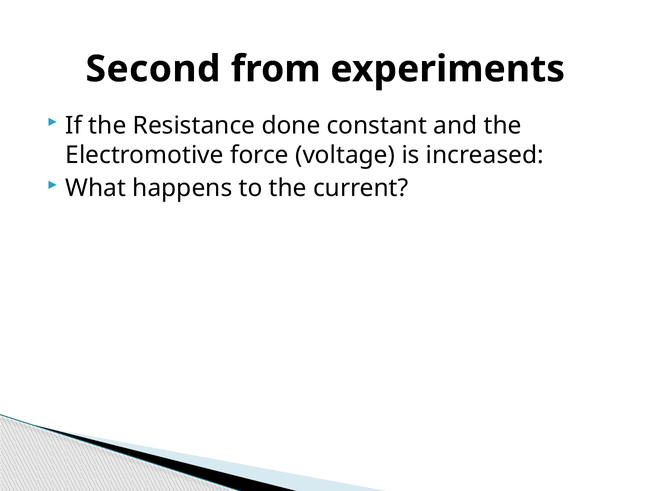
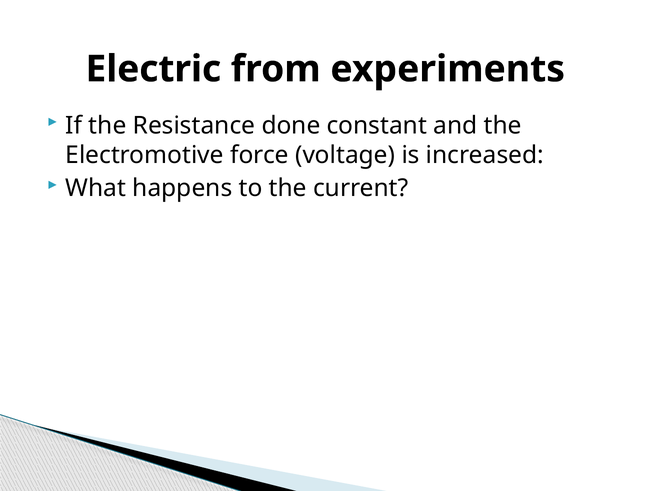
Second: Second -> Electric
